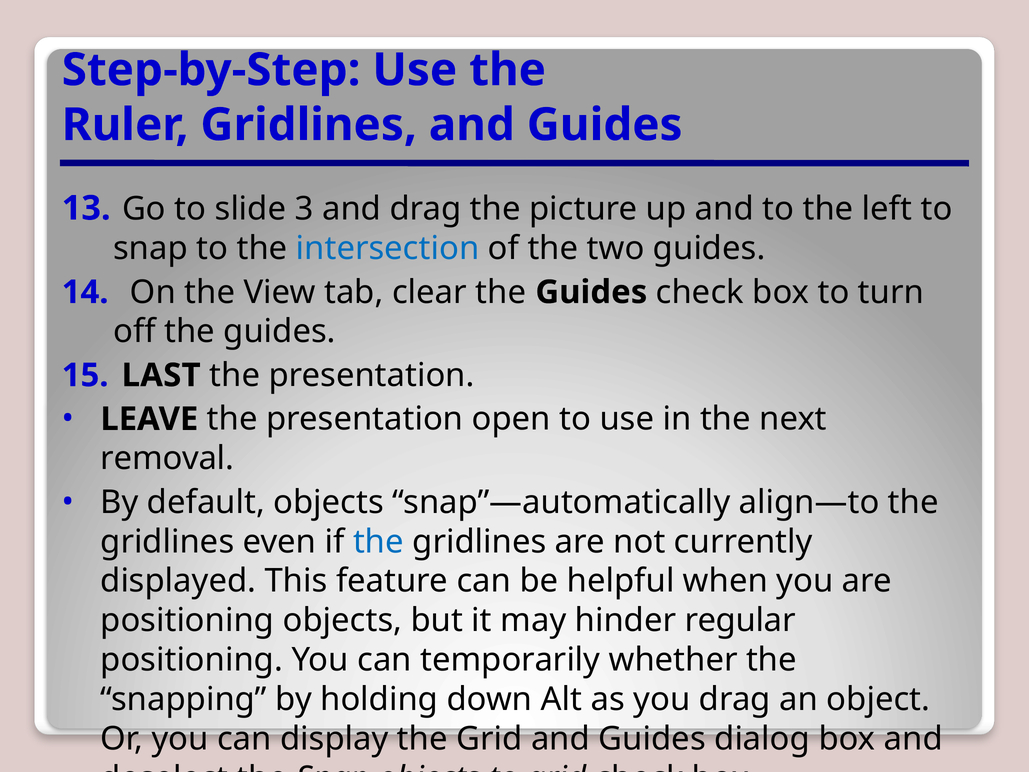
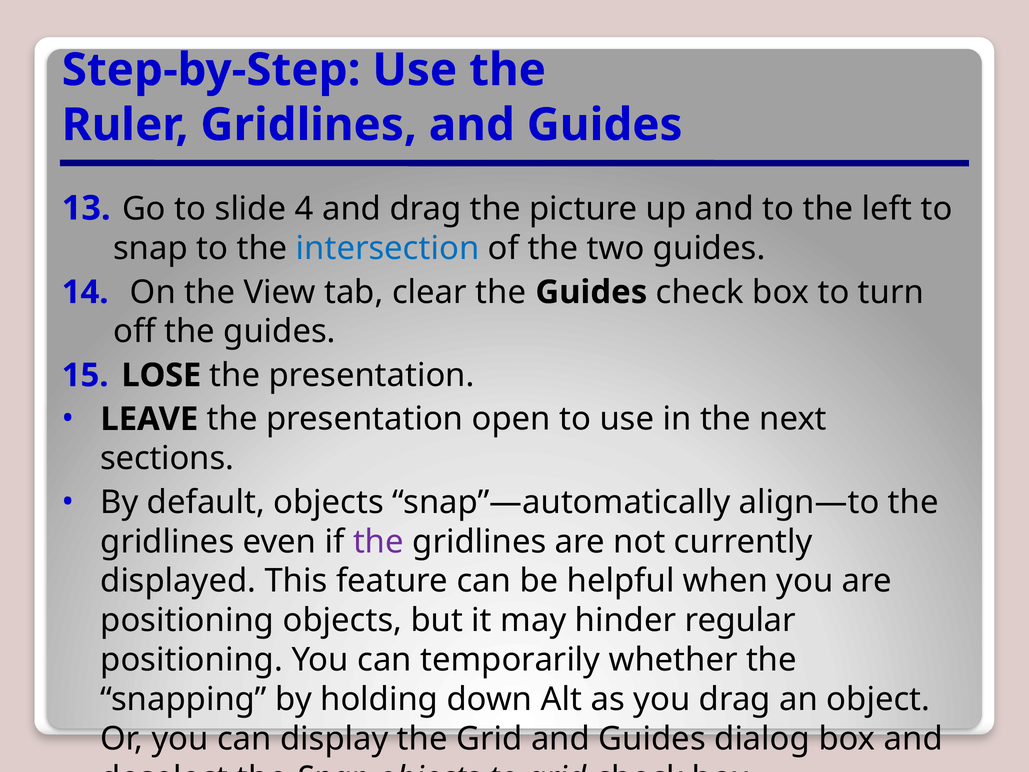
3: 3 -> 4
LAST: LAST -> LOSE
removal: removal -> sections
the at (378, 541) colour: blue -> purple
